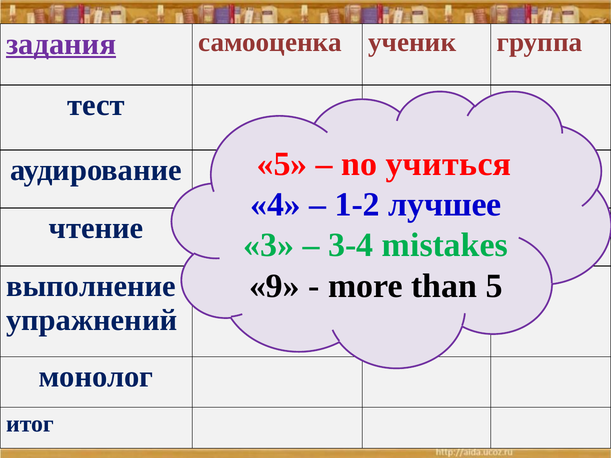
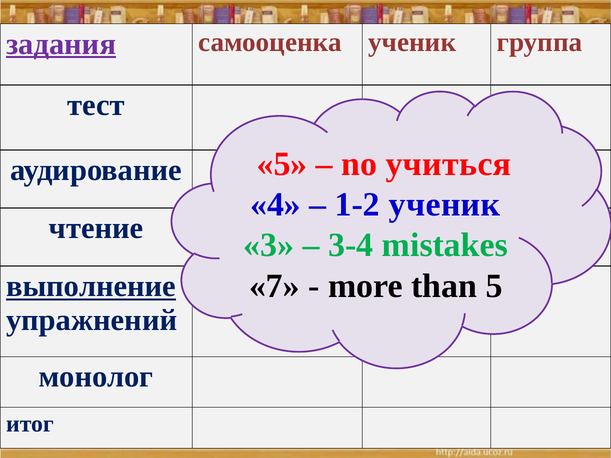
1-2 лучшее: лучшее -> ученик
9: 9 -> 7
выполнение underline: none -> present
